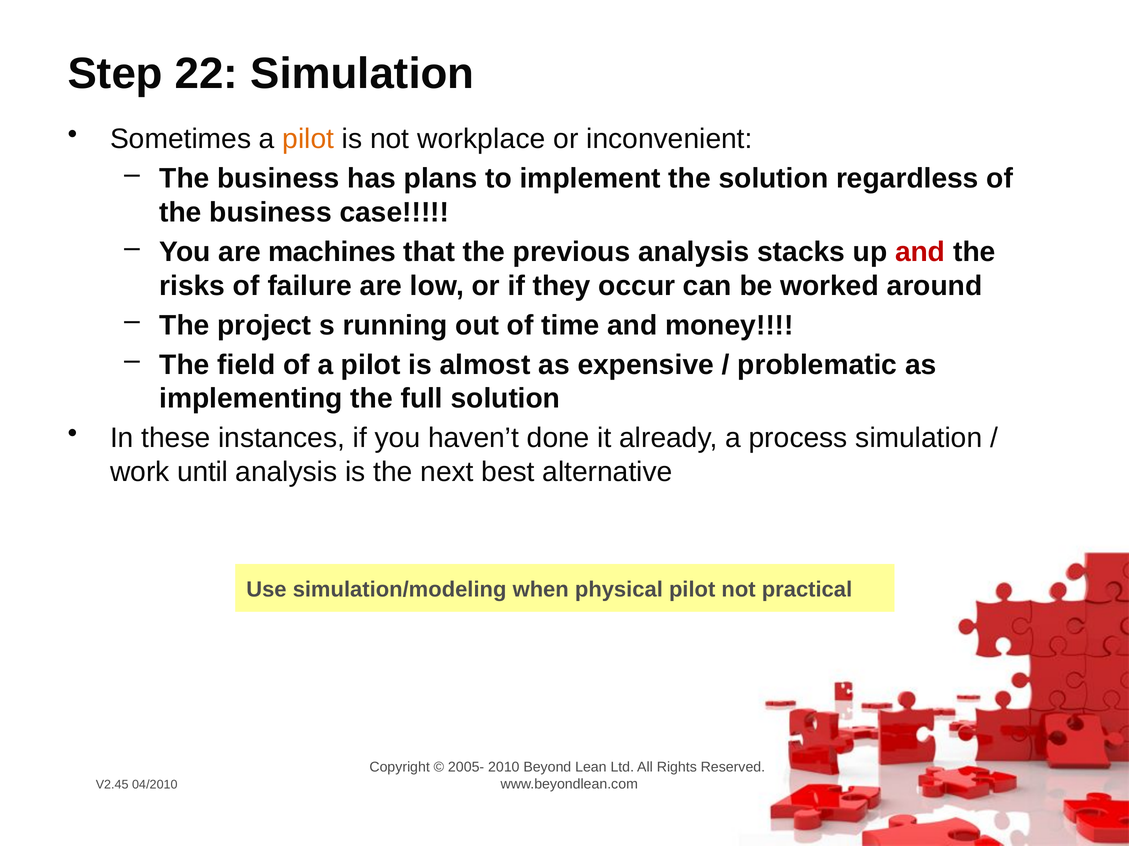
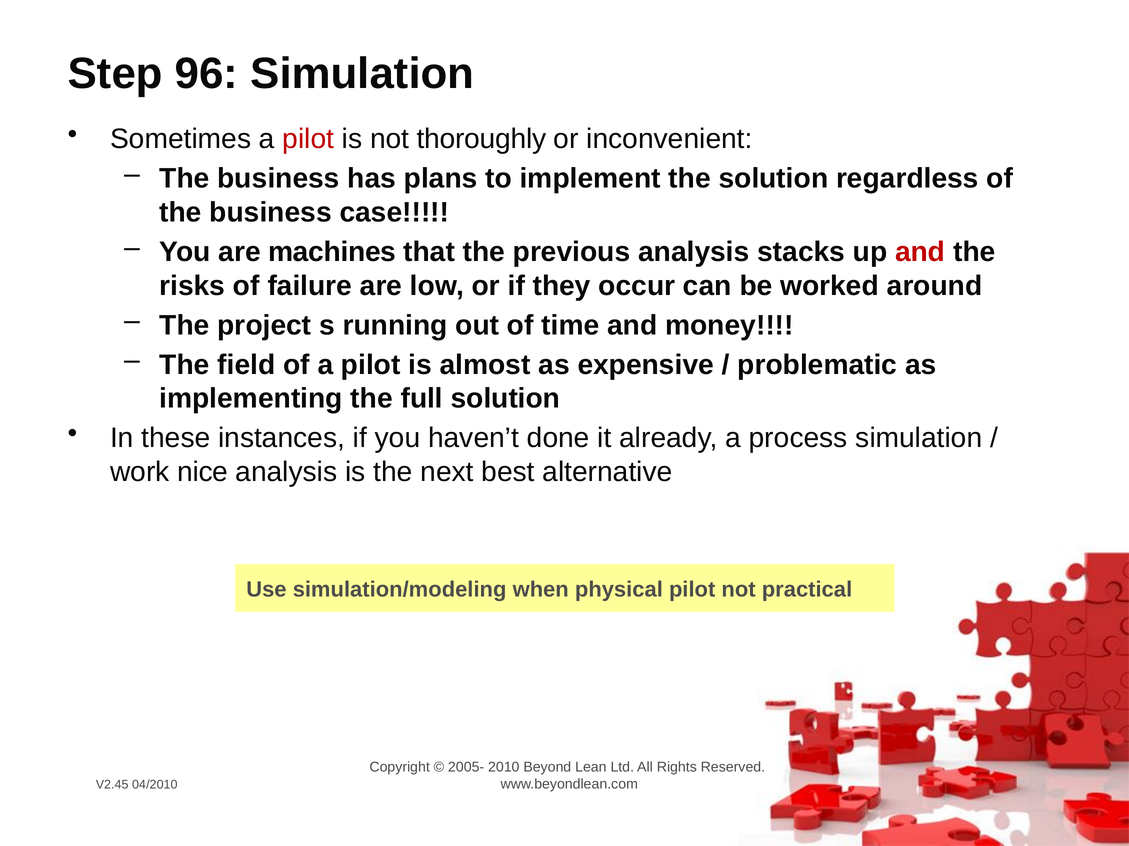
22: 22 -> 96
pilot at (308, 139) colour: orange -> red
workplace: workplace -> thoroughly
until: until -> nice
